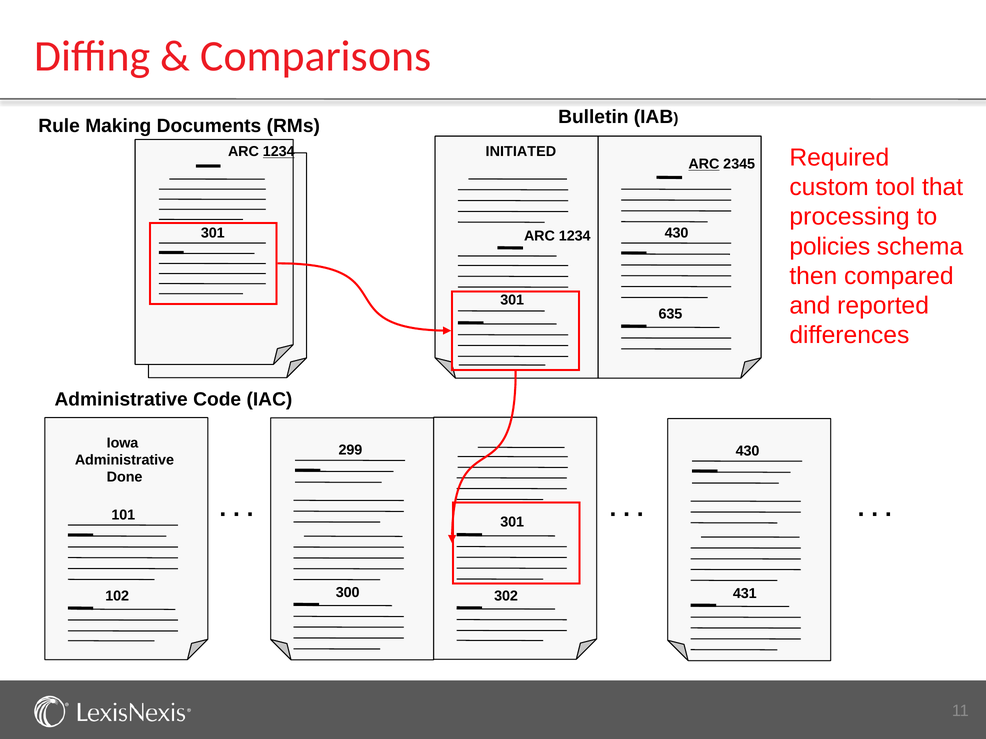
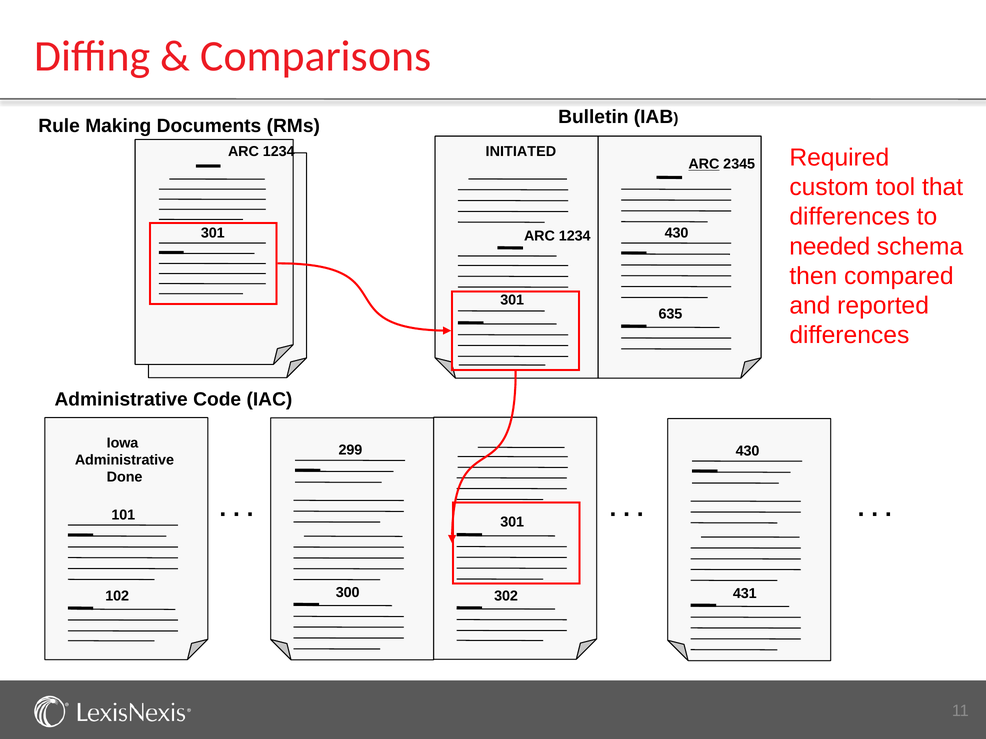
1234 at (279, 152) underline: present -> none
processing at (850, 217): processing -> differences
policies: policies -> needed
